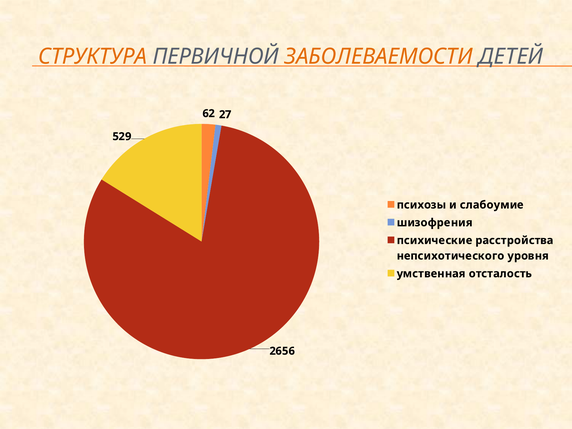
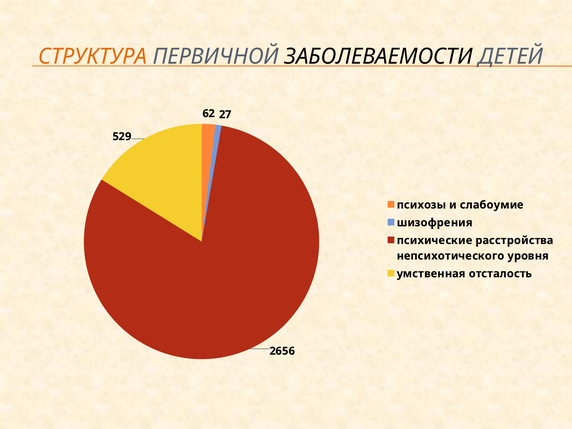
ЗАБОЛЕВАЕМОСТИ colour: orange -> black
